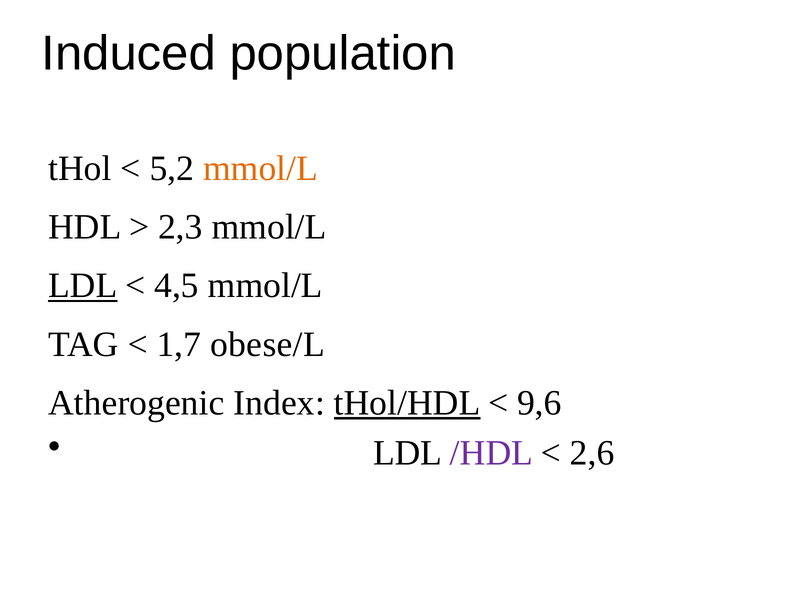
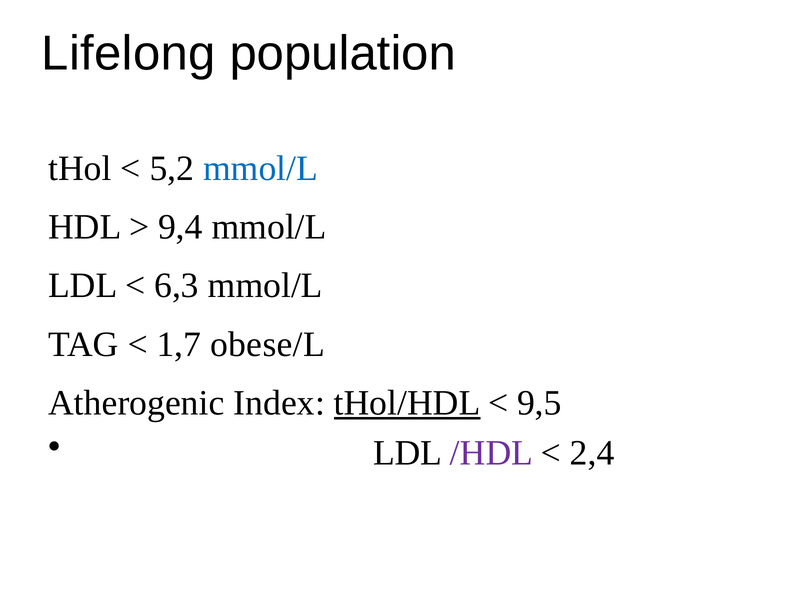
Induced: Induced -> Lifelong
mmol/L at (261, 168) colour: orange -> blue
2,3: 2,3 -> 9,4
LDL at (83, 286) underline: present -> none
4,5: 4,5 -> 6,3
9,6: 9,6 -> 9,5
2,6: 2,6 -> 2,4
